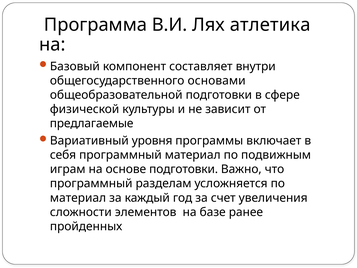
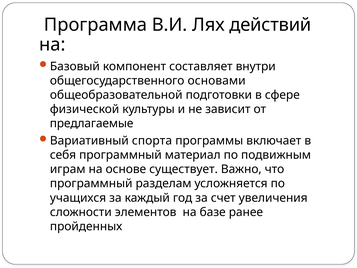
атлетика: атлетика -> действий
уровня: уровня -> спорта
основе подготовки: подготовки -> существует
материал at (78, 198): материал -> учащихся
